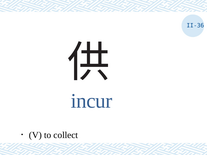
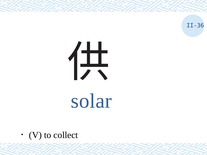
incur: incur -> solar
